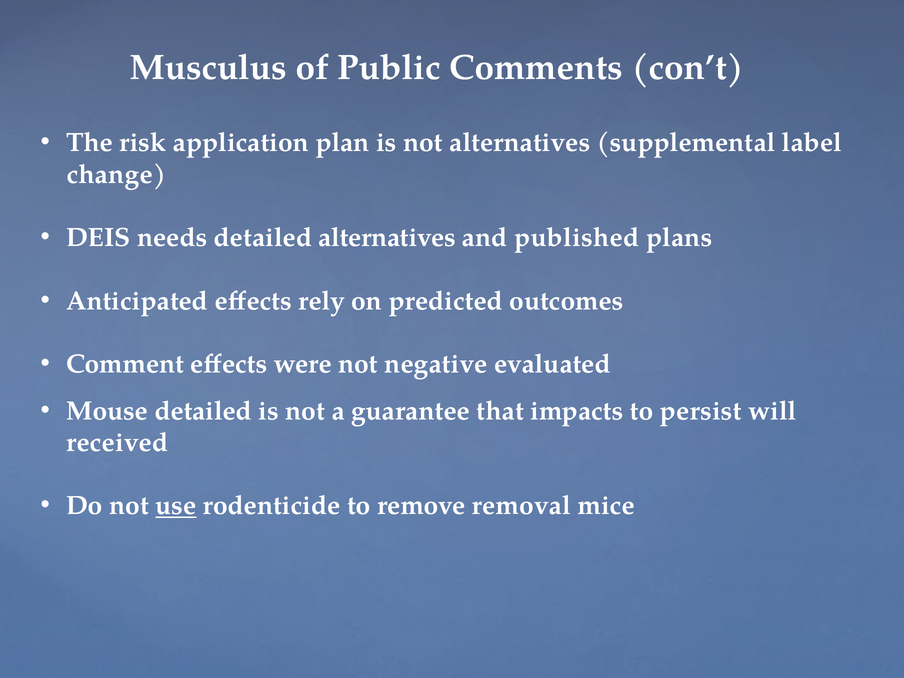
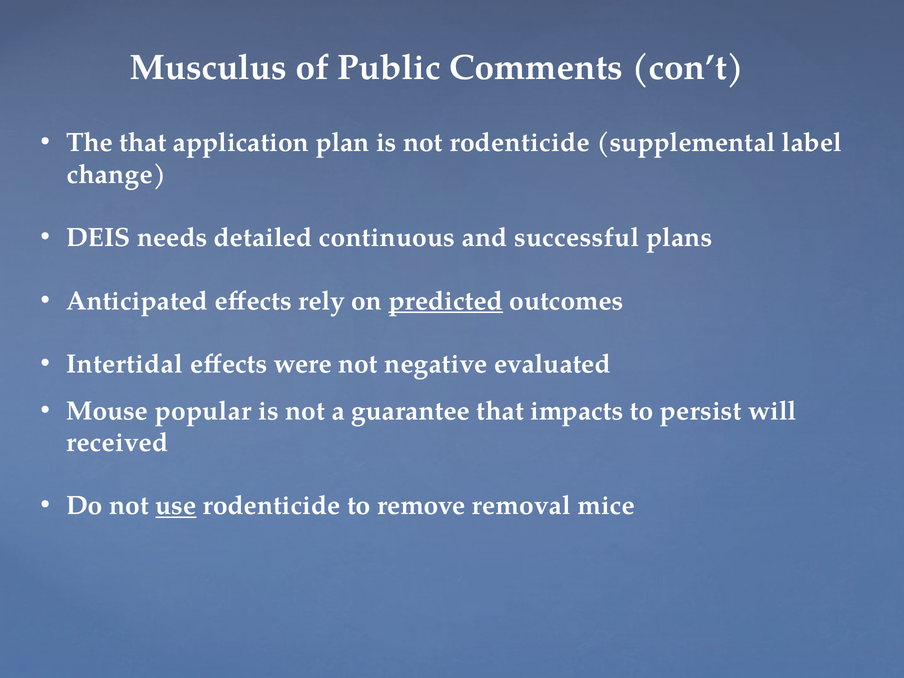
The risk: risk -> that
not alternatives: alternatives -> rodenticide
detailed alternatives: alternatives -> continuous
published: published -> successful
predicted underline: none -> present
Comment: Comment -> Intertidal
Mouse detailed: detailed -> popular
